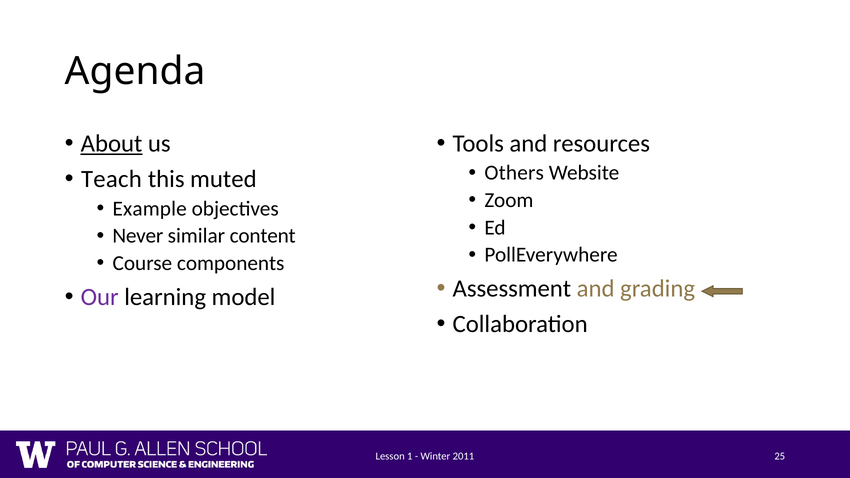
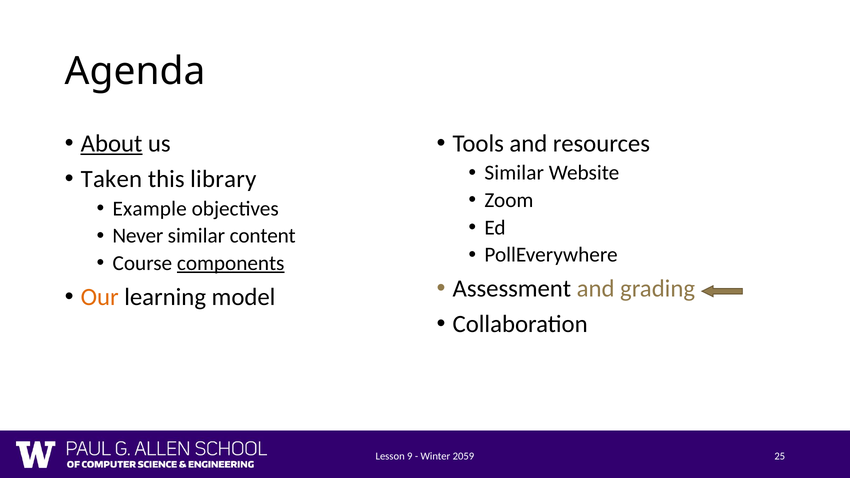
Others at (514, 173): Others -> Similar
Teach: Teach -> Taken
muted: muted -> library
components underline: none -> present
Our colour: purple -> orange
1: 1 -> 9
2011: 2011 -> 2059
